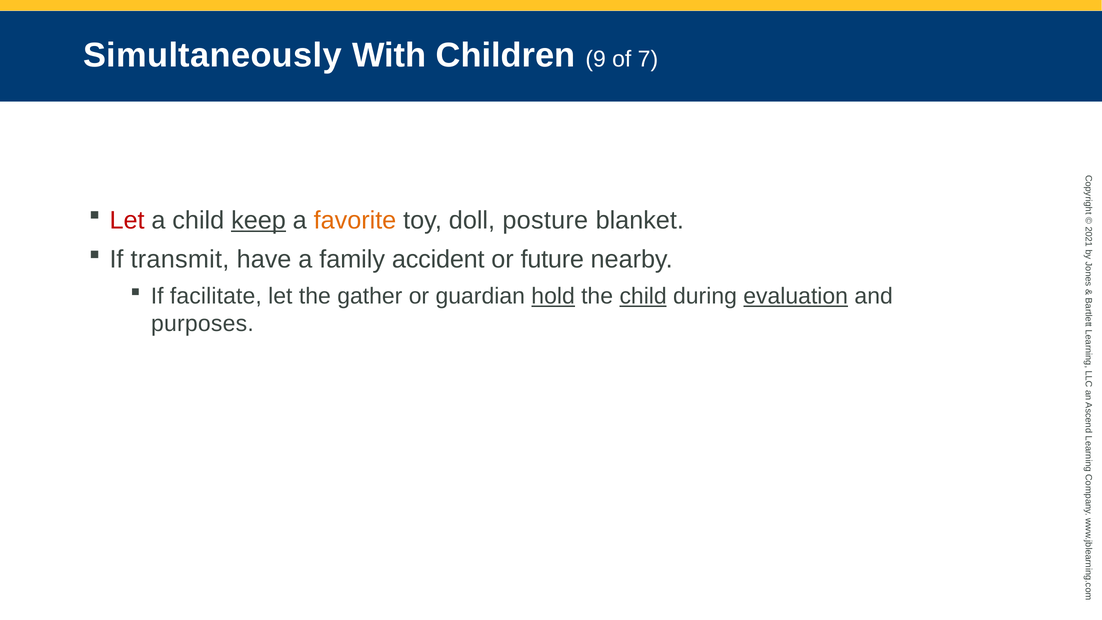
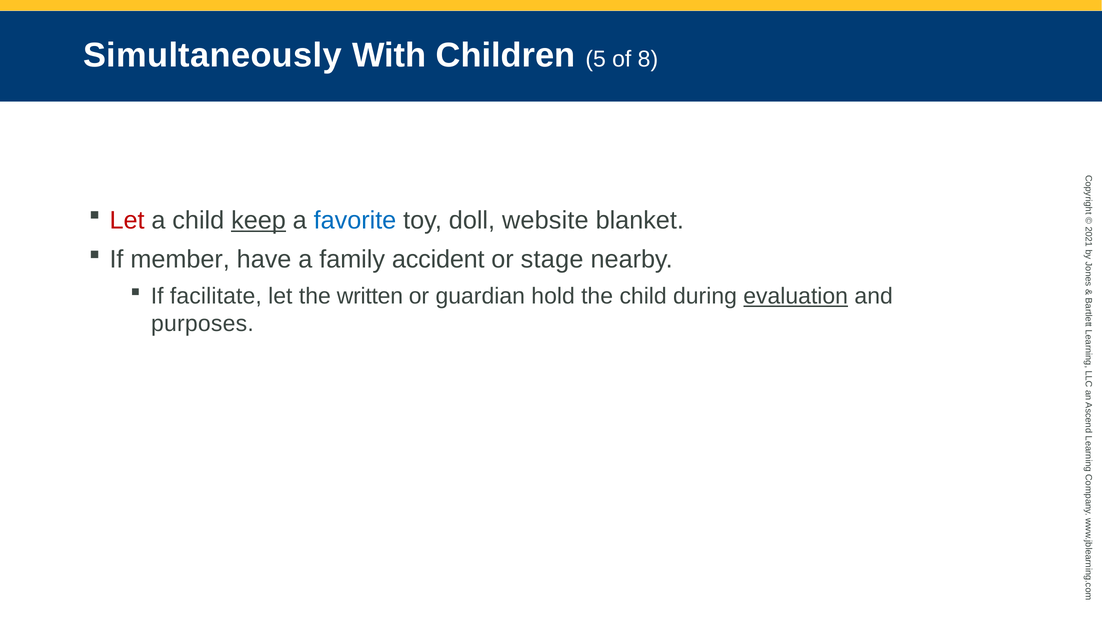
9: 9 -> 5
7: 7 -> 8
favorite colour: orange -> blue
posture: posture -> website
transmit: transmit -> member
future: future -> stage
gather: gather -> written
hold underline: present -> none
child at (643, 296) underline: present -> none
